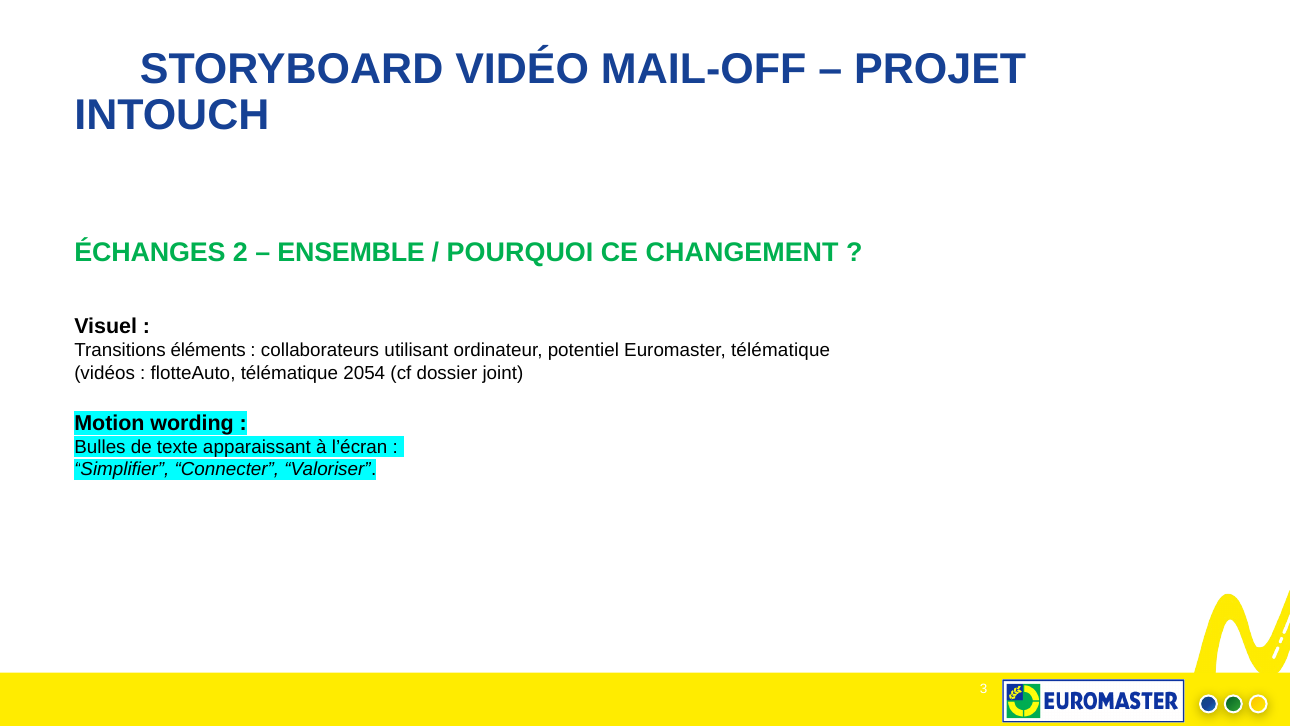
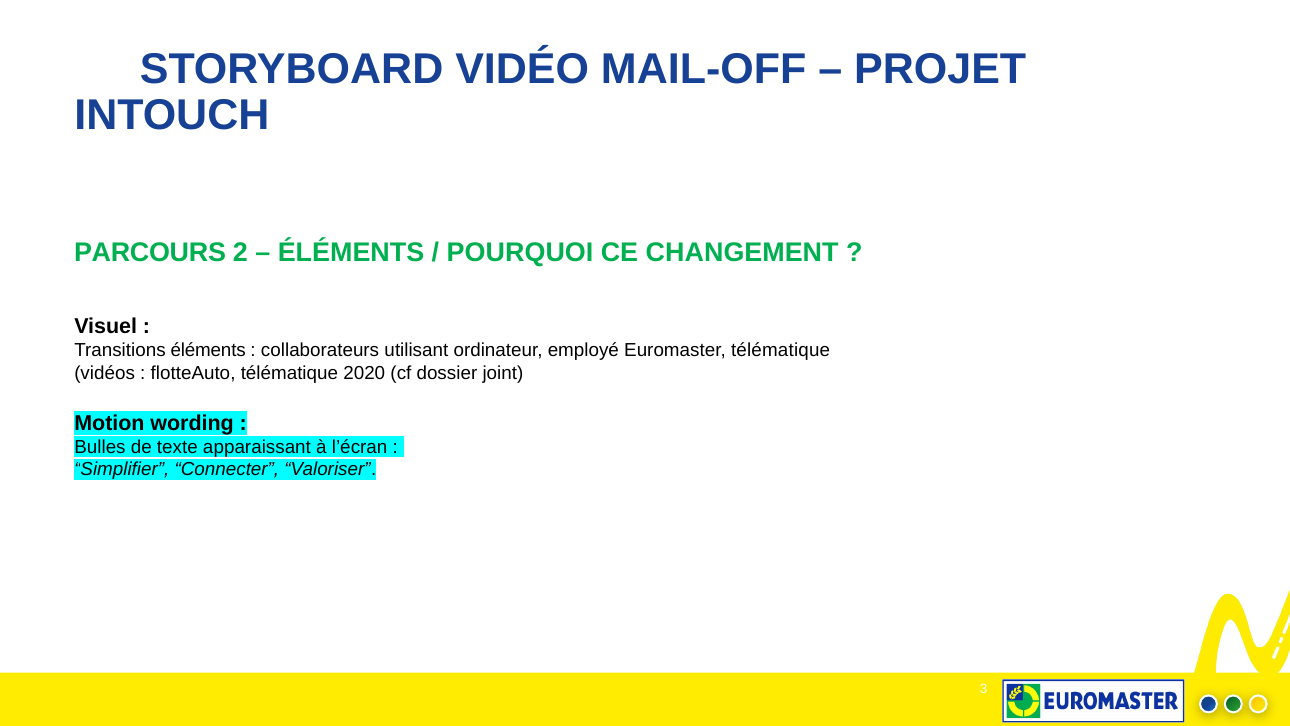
ÉCHANGES: ÉCHANGES -> PARCOURS
ENSEMBLE at (351, 252): ENSEMBLE -> ÉLÉMENTS
potentiel: potentiel -> employé
2054: 2054 -> 2020
